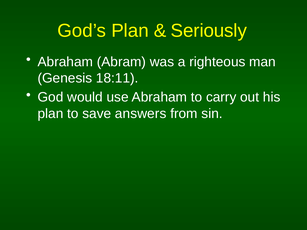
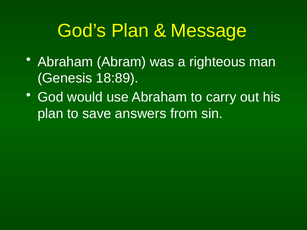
Seriously: Seriously -> Message
18:11: 18:11 -> 18:89
